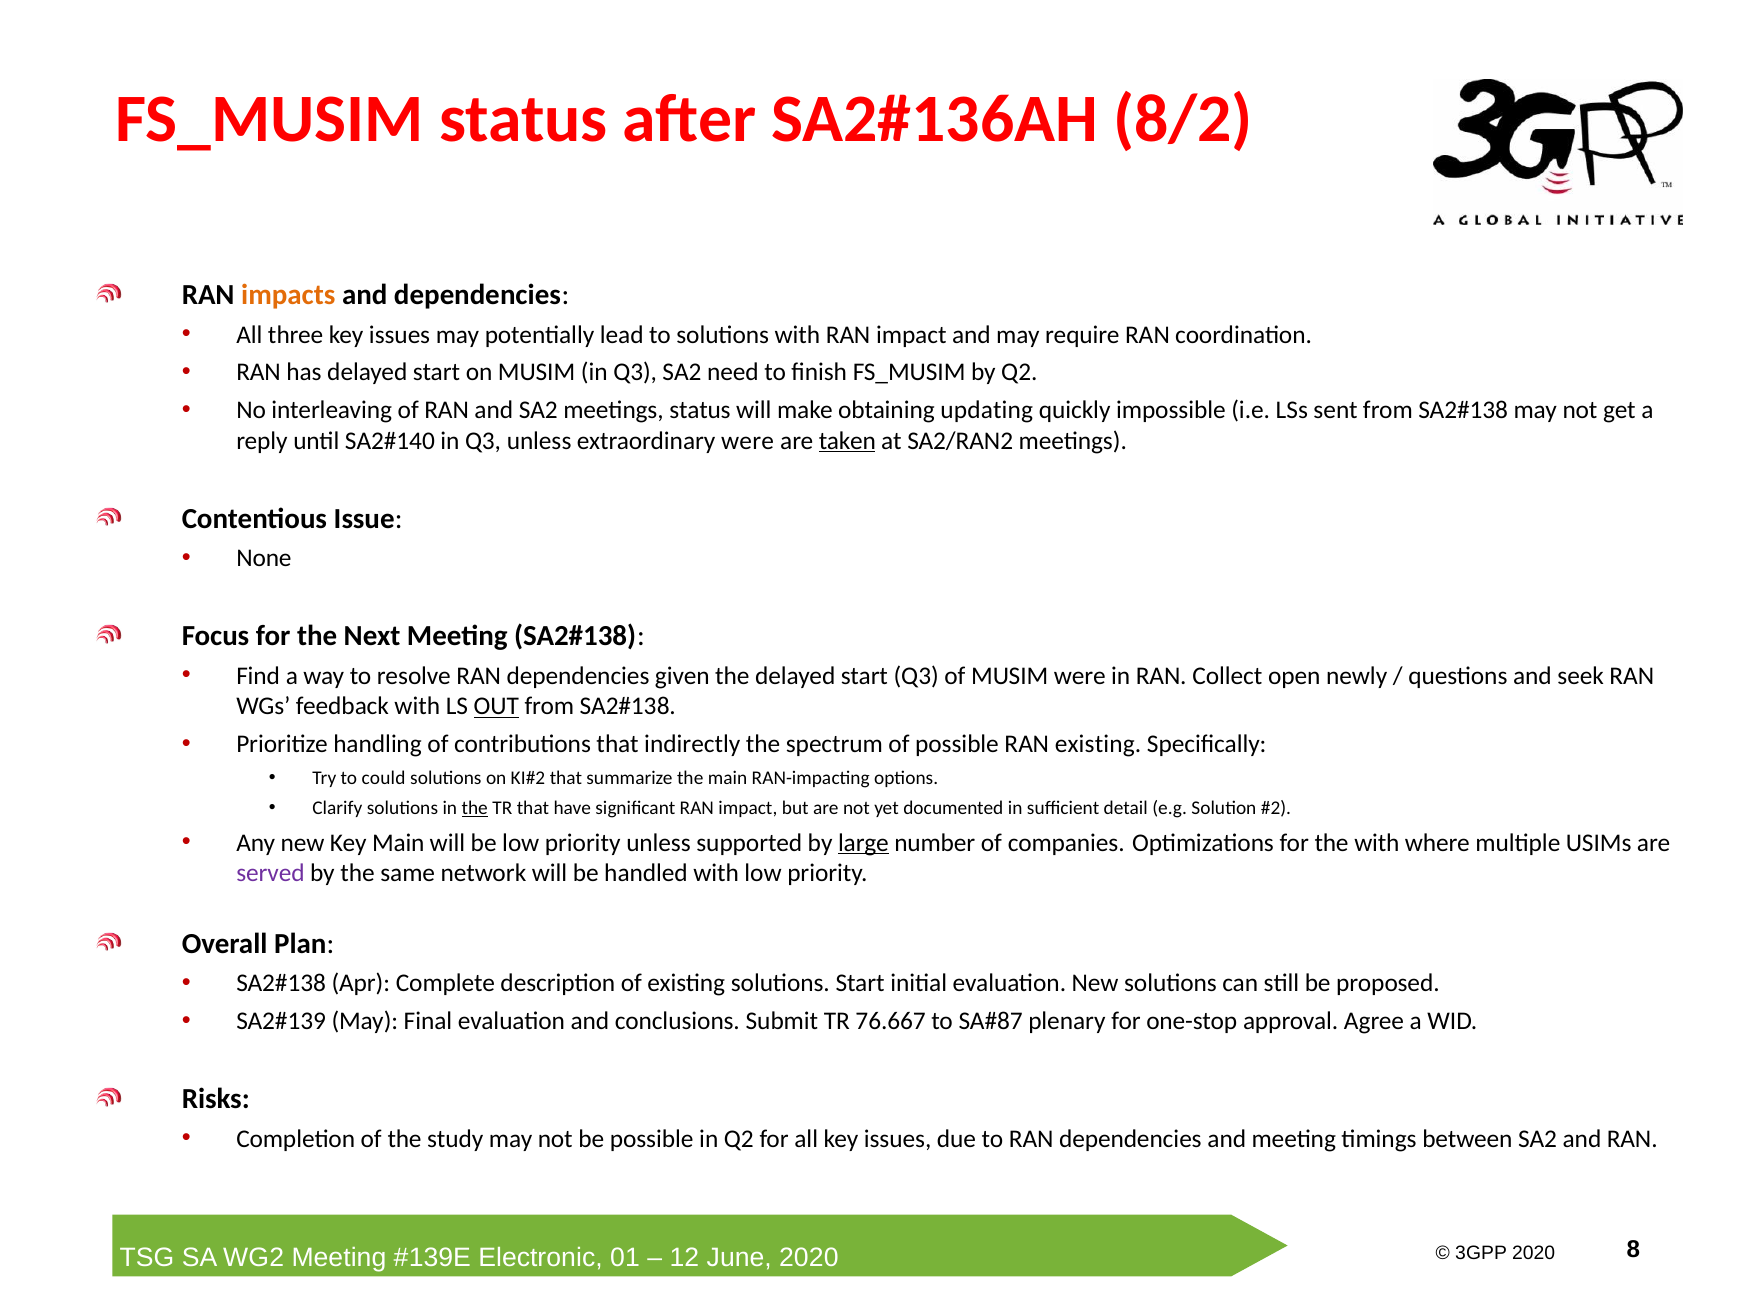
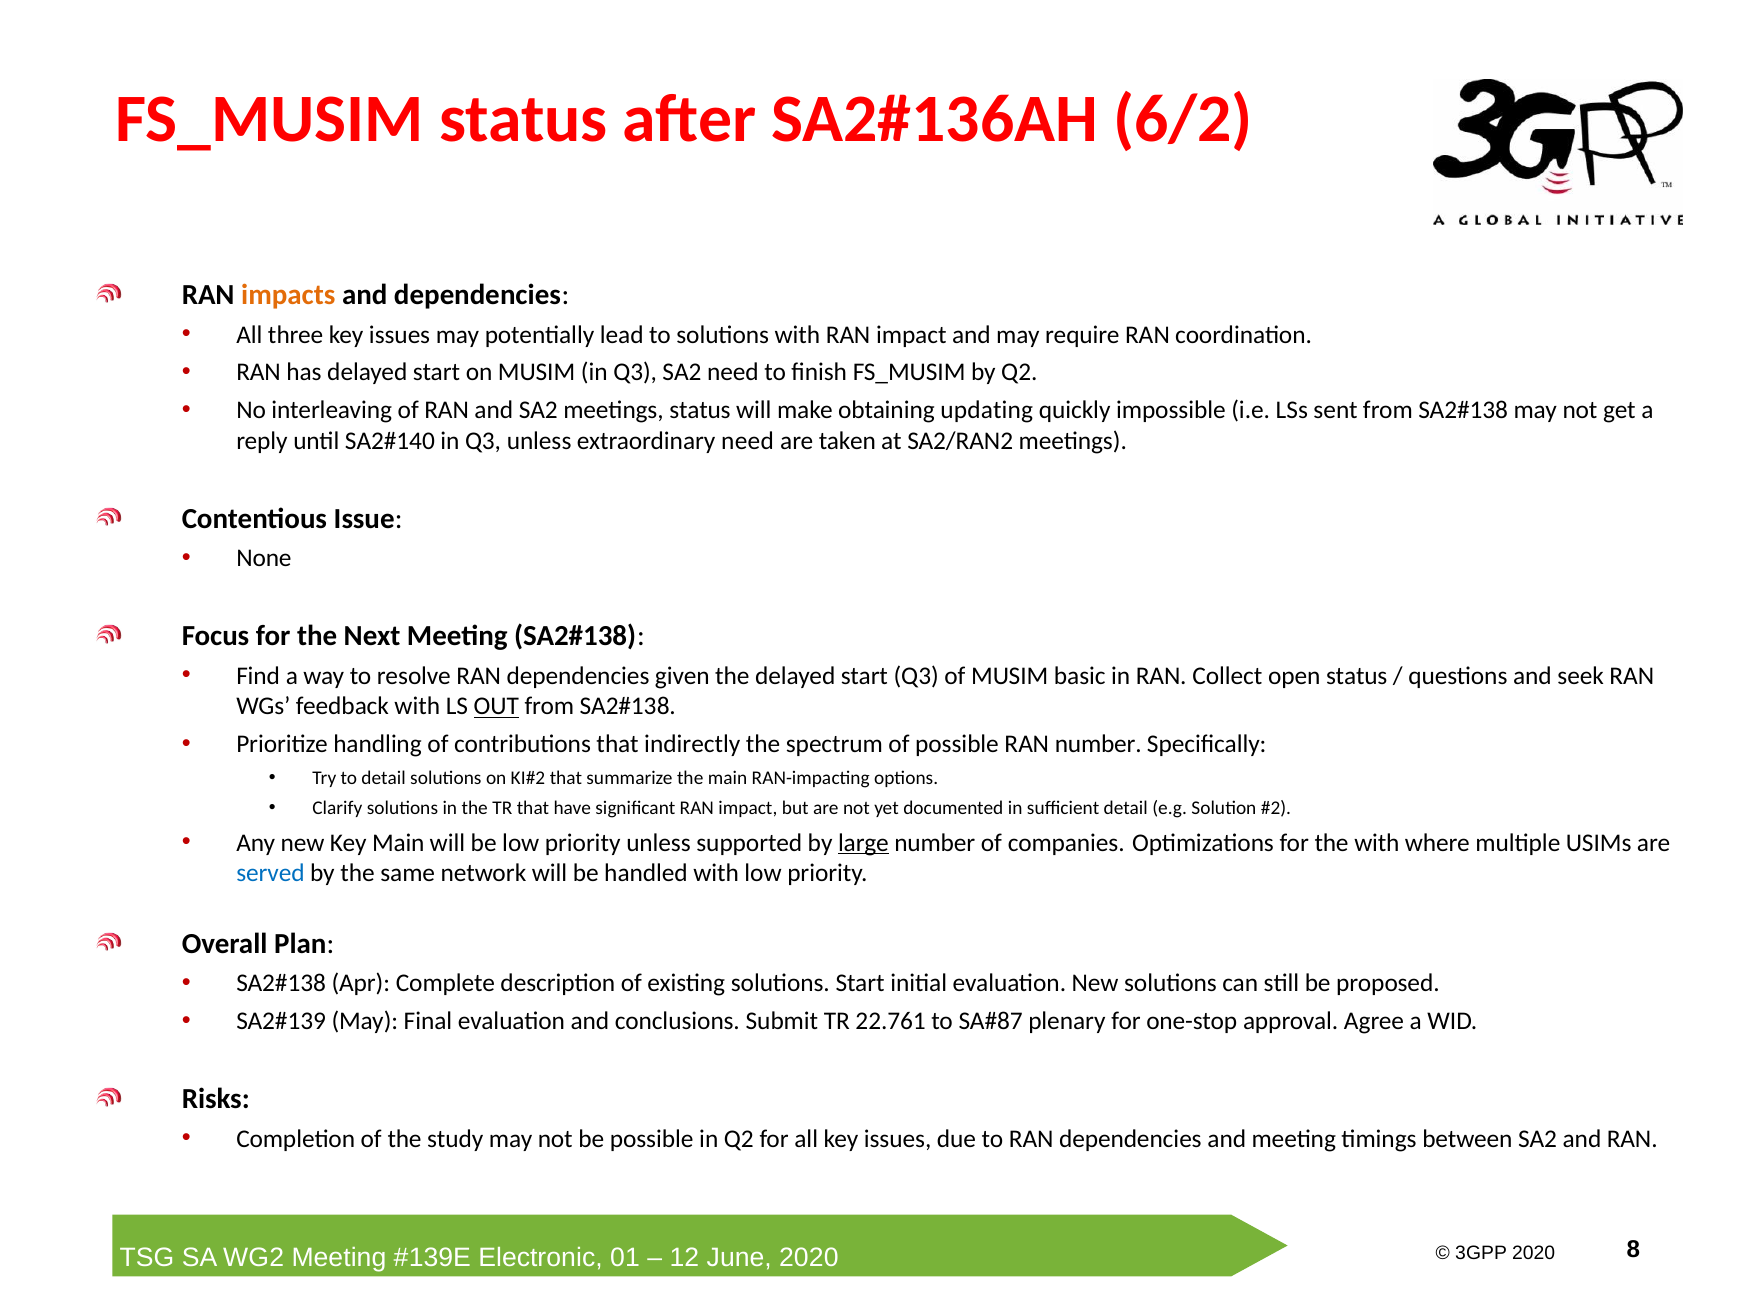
8/2: 8/2 -> 6/2
extraordinary were: were -> need
taken underline: present -> none
MUSIM were: were -> basic
open newly: newly -> status
RAN existing: existing -> number
to could: could -> detail
the at (475, 808) underline: present -> none
served colour: purple -> blue
76.667: 76.667 -> 22.761
